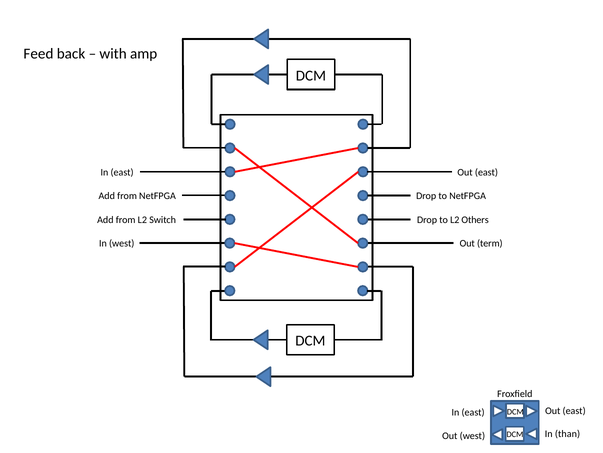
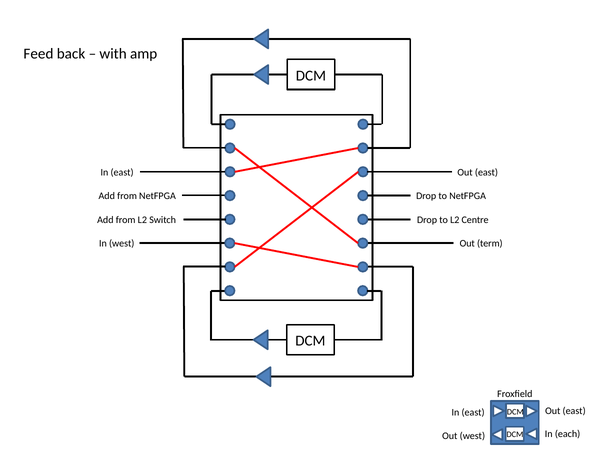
Others: Others -> Centre
than: than -> each
